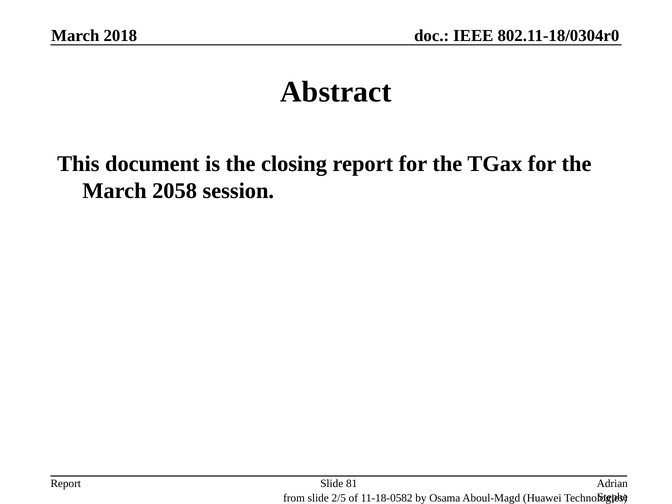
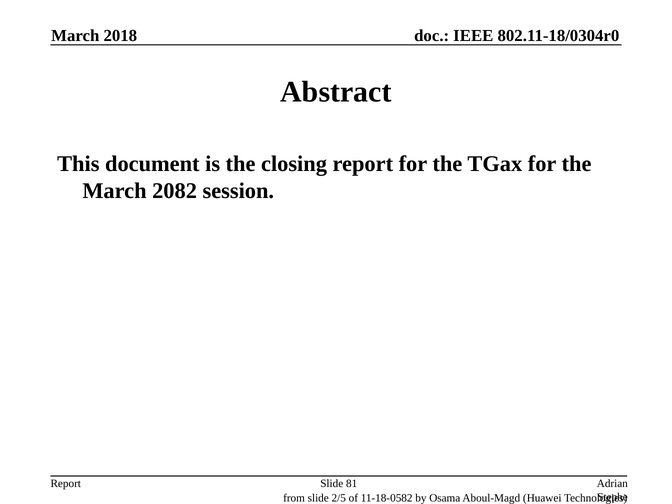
2058: 2058 -> 2082
